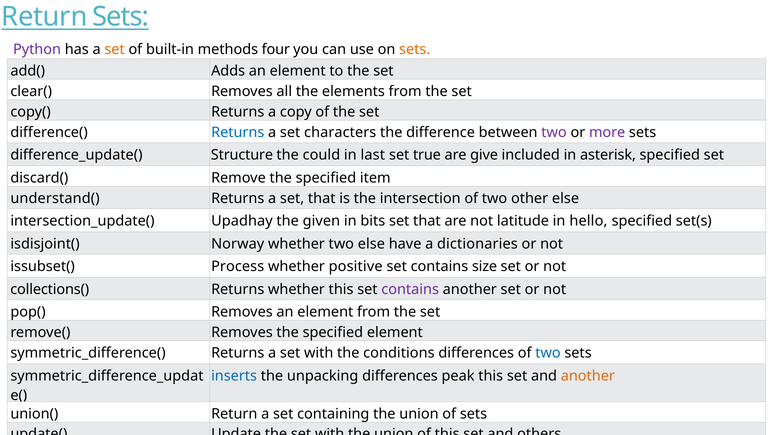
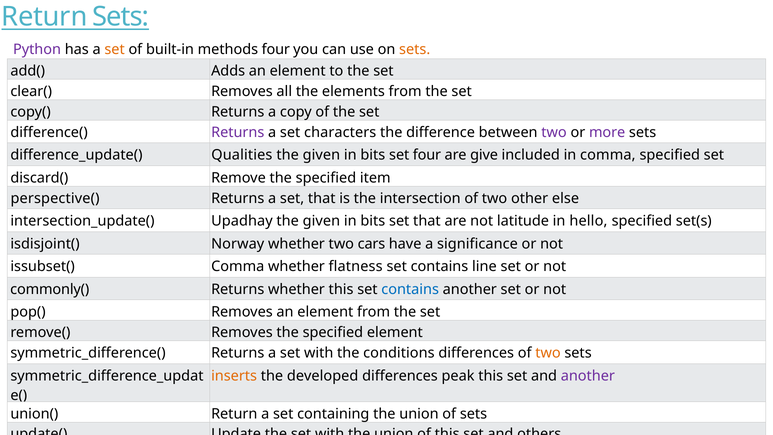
Returns at (238, 132) colour: blue -> purple
Structure: Structure -> Qualities
could at (321, 155): could -> given
last at (373, 155): last -> bits
set true: true -> four
in asterisk: asterisk -> comma
understand(: understand( -> perspective(
two else: else -> cars
dictionaries: dictionaries -> significance
issubset( Process: Process -> Comma
positive: positive -> flatness
size: size -> line
collections(: collections( -> commonly(
contains at (410, 289) colour: purple -> blue
two at (548, 353) colour: blue -> orange
inserts colour: blue -> orange
unpacking: unpacking -> developed
another at (588, 376) colour: orange -> purple
